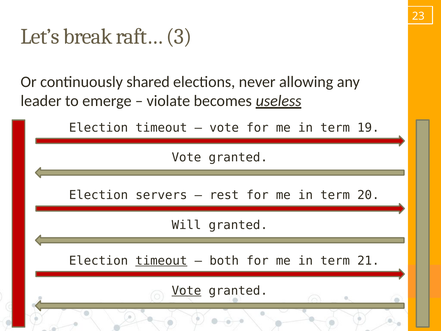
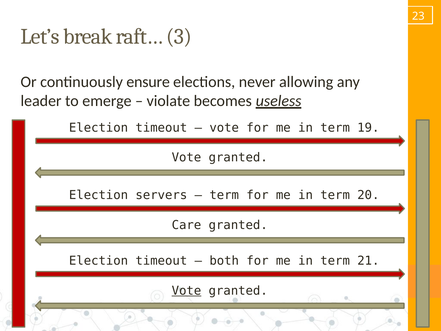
shared: shared -> ensure
rest at (224, 195): rest -> term
Will: Will -> Care
timeout at (161, 261) underline: present -> none
